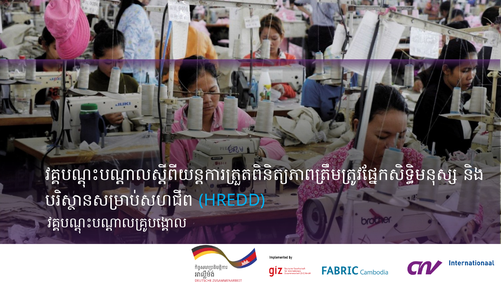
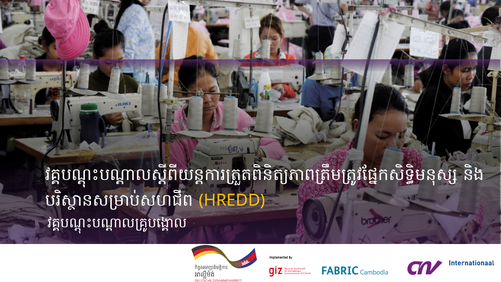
HREDD colour: light blue -> yellow
